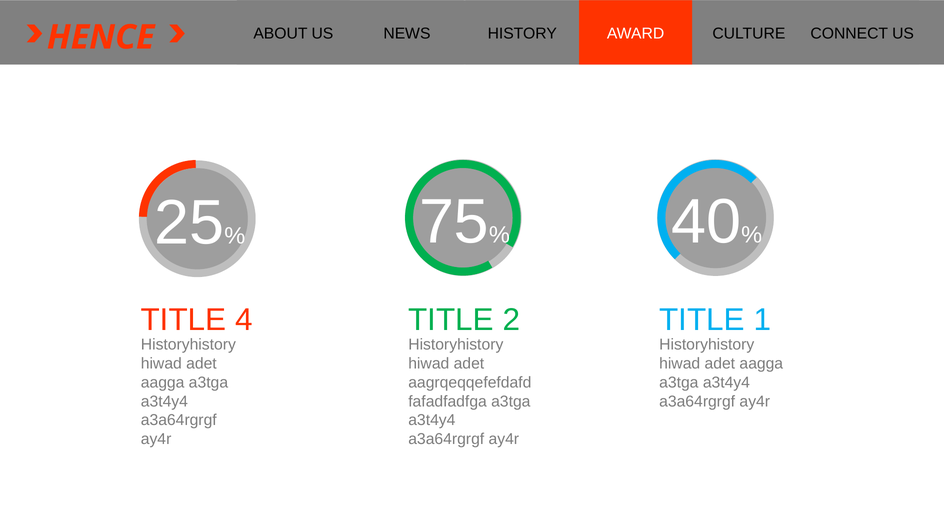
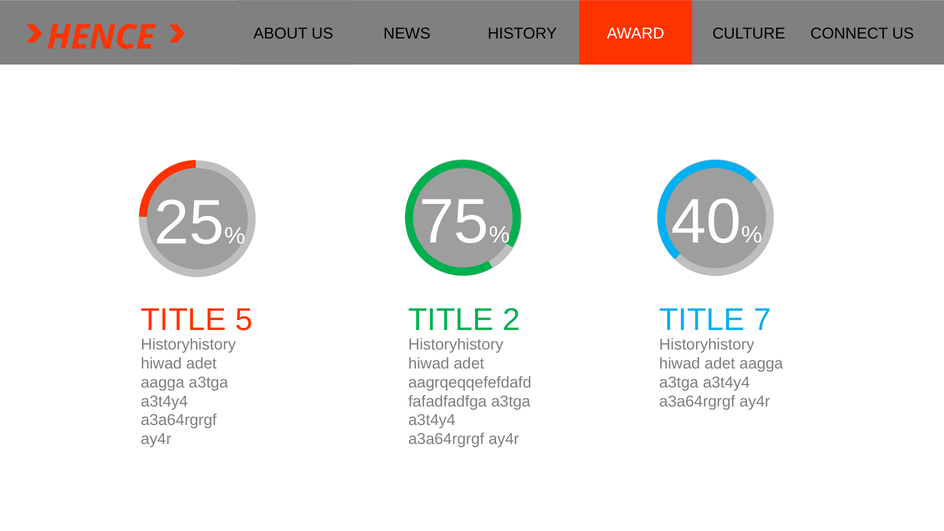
4: 4 -> 5
1: 1 -> 7
